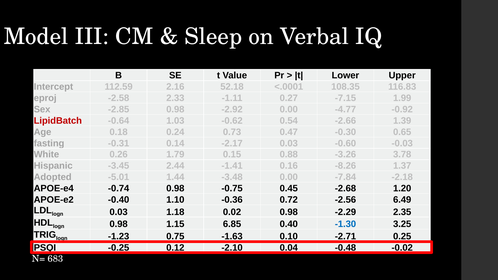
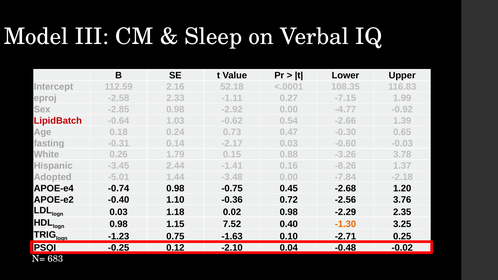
6.49: 6.49 -> 3.76
6.85: 6.85 -> 7.52
-1.30 colour: blue -> orange
